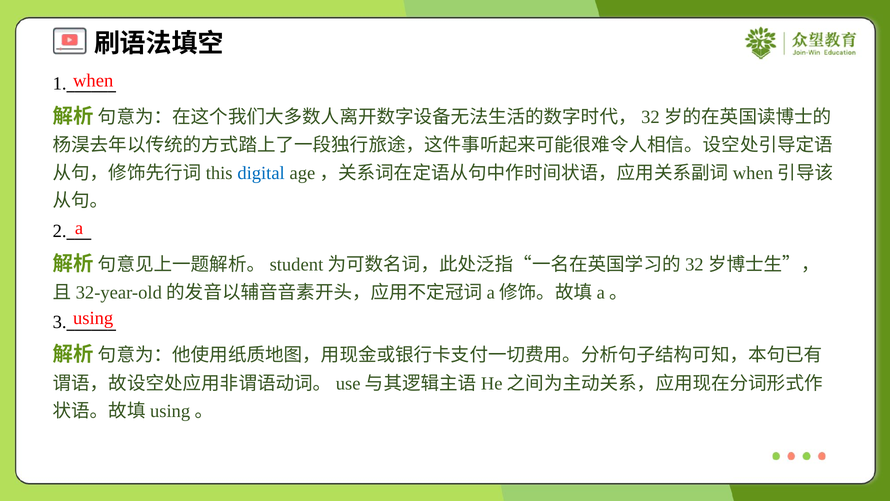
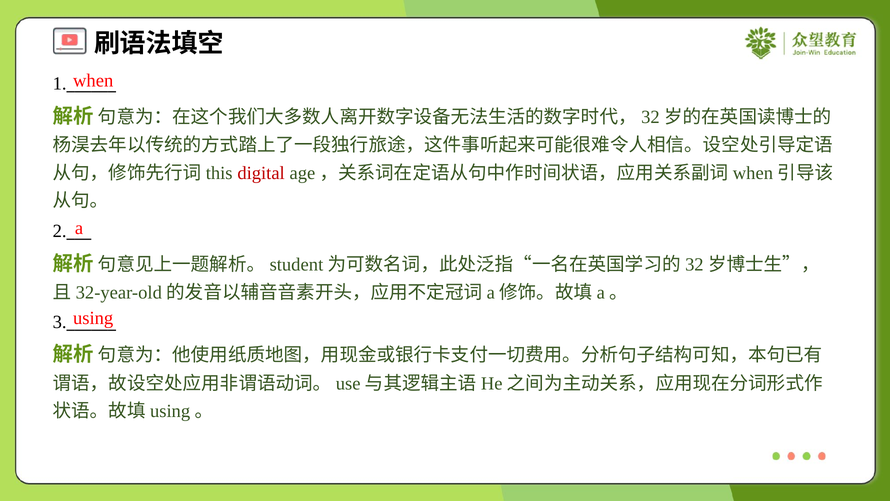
digital colour: blue -> red
